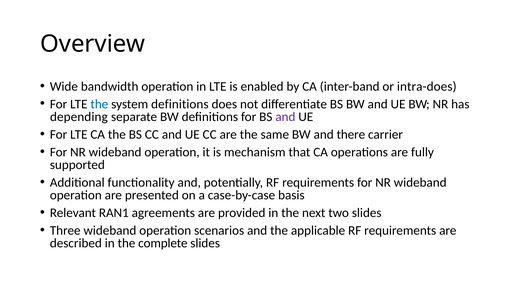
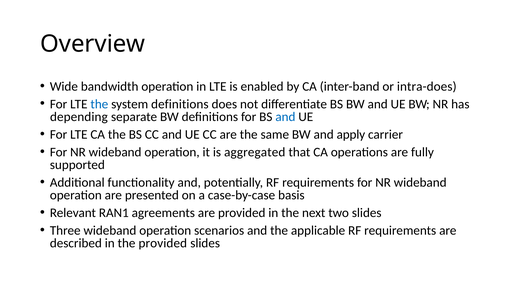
and at (285, 117) colour: purple -> blue
there: there -> apply
mechanism: mechanism -> aggregated
the complete: complete -> provided
